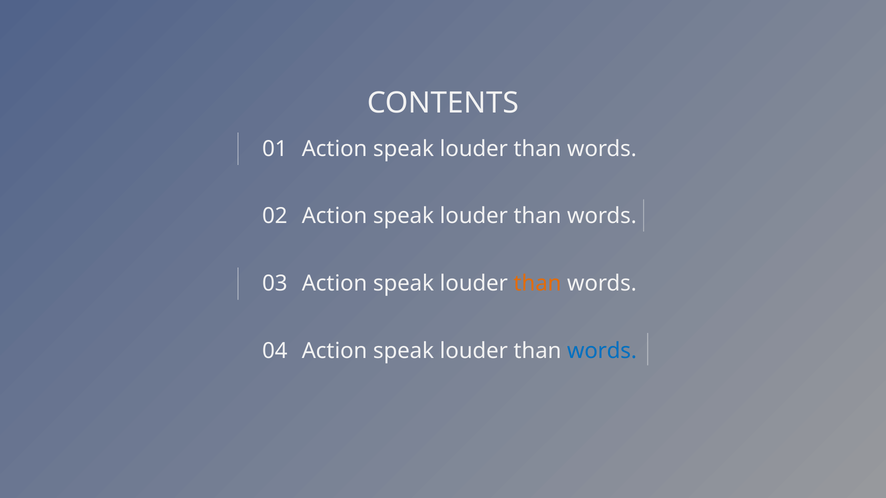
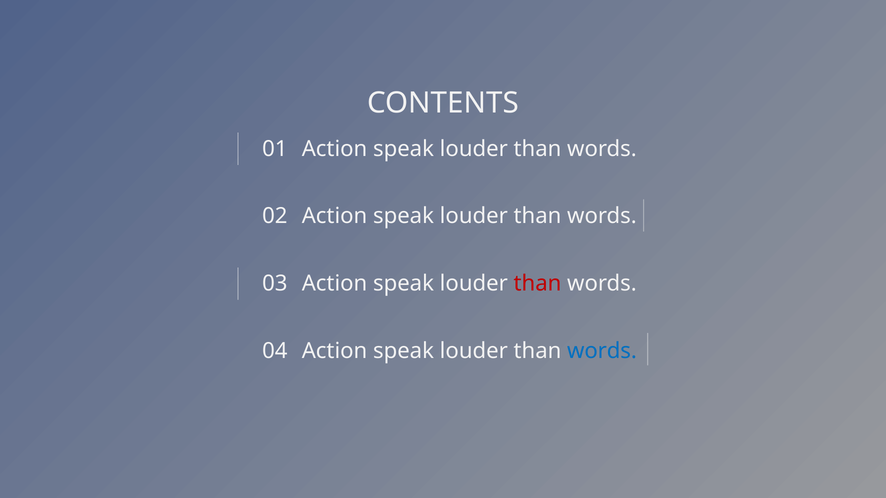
than at (537, 284) colour: orange -> red
